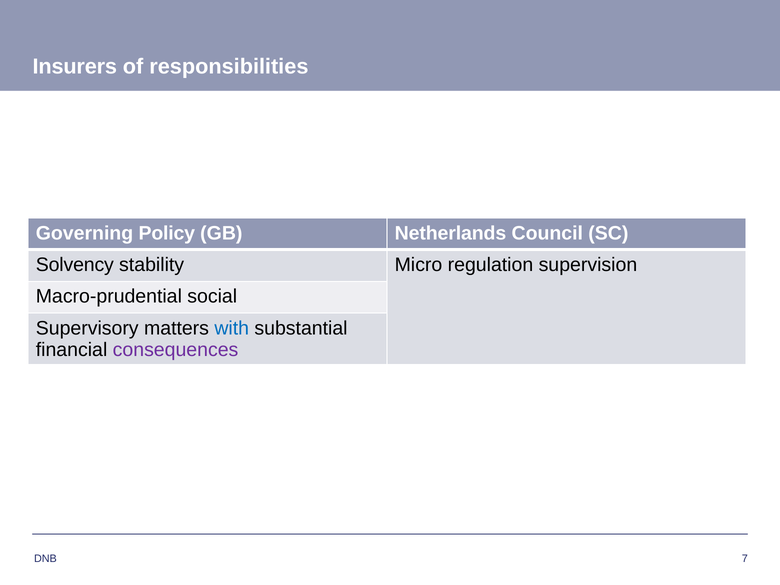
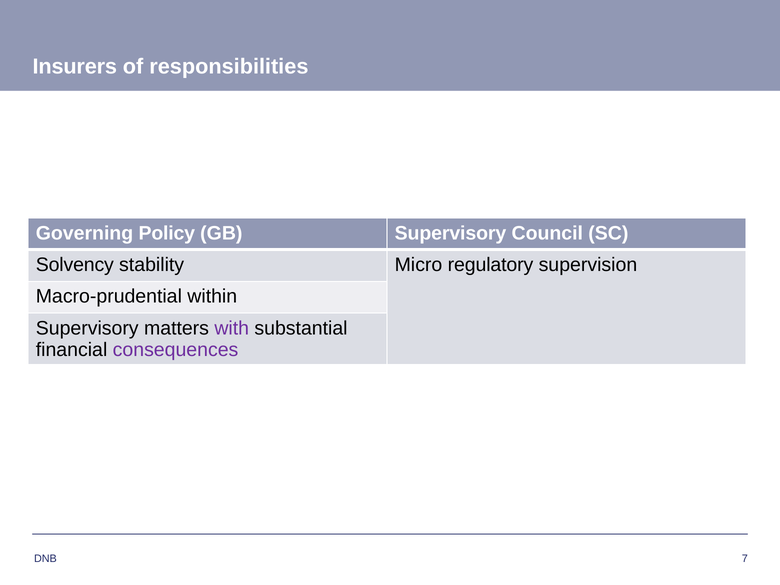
GB Netherlands: Netherlands -> Supervisory
regulation: regulation -> regulatory
social: social -> within
with colour: blue -> purple
